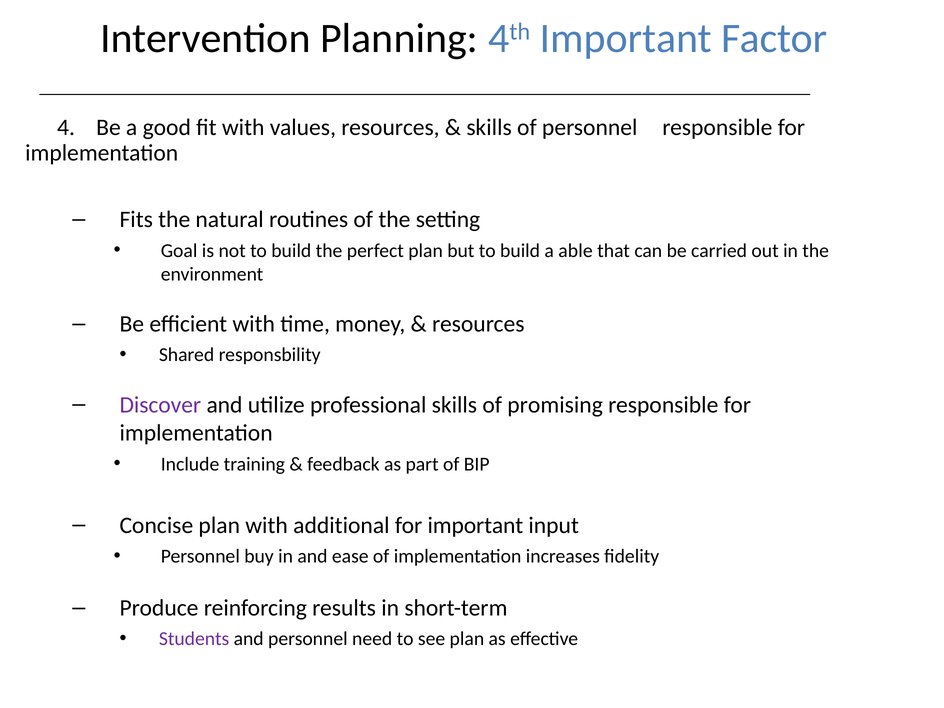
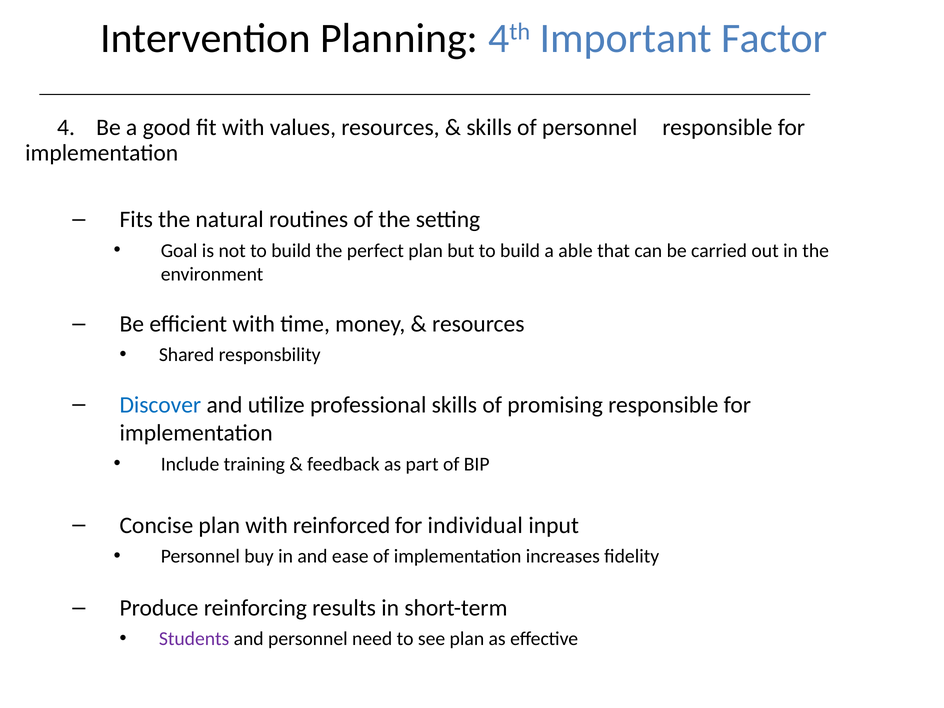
Discover colour: purple -> blue
additional: additional -> reinforced
for important: important -> individual
